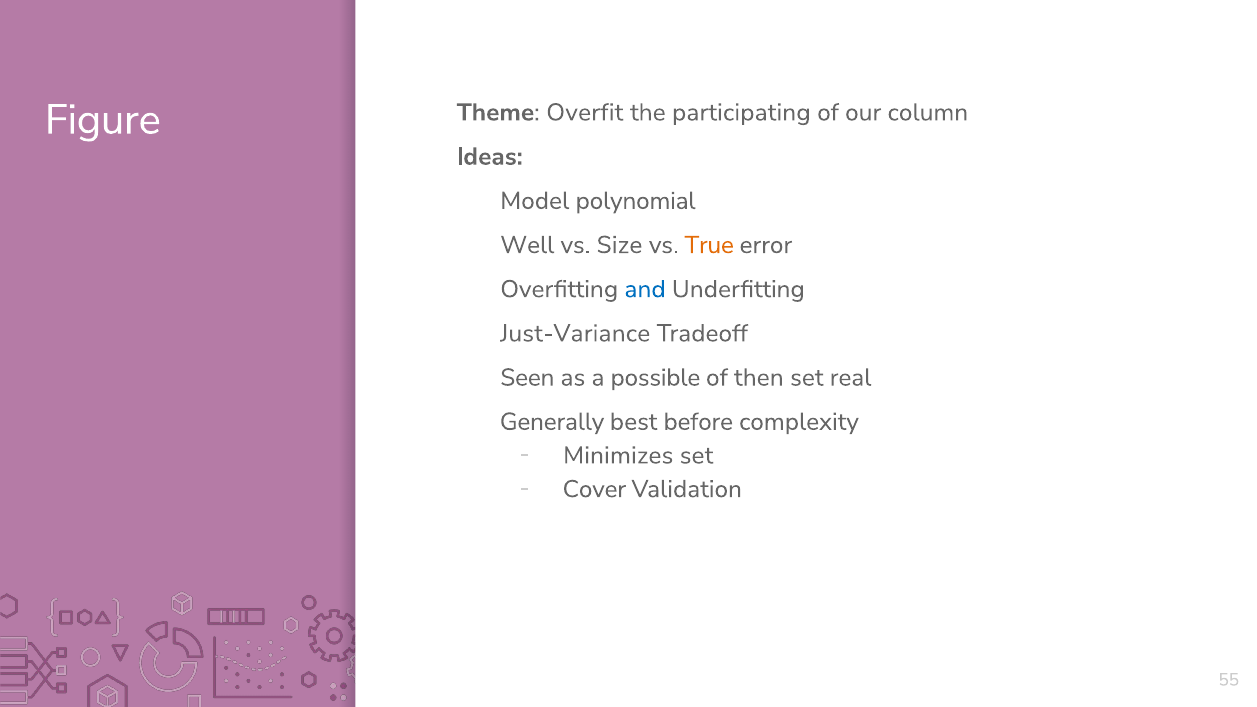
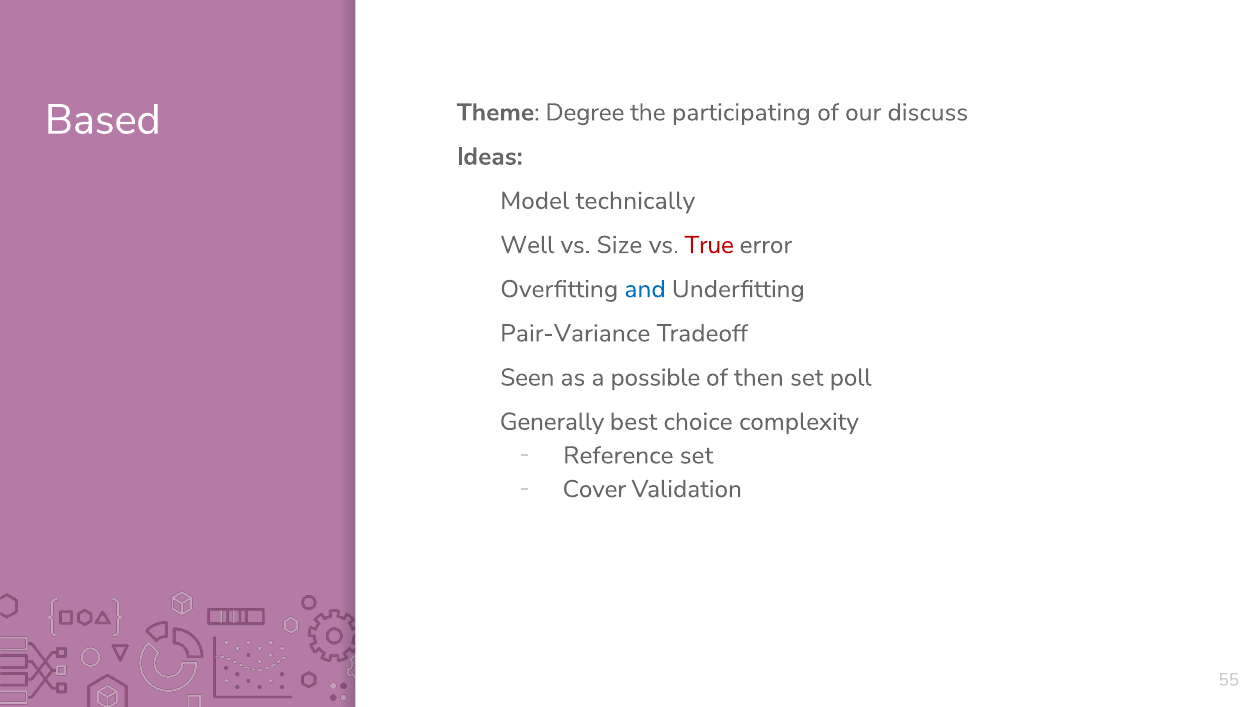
Figure: Figure -> Based
Overfit: Overfit -> Degree
column: column -> discuss
polynomial: polynomial -> technically
True colour: orange -> red
Just-Variance: Just-Variance -> Pair-Variance
real: real -> poll
before: before -> choice
Minimizes: Minimizes -> Reference
